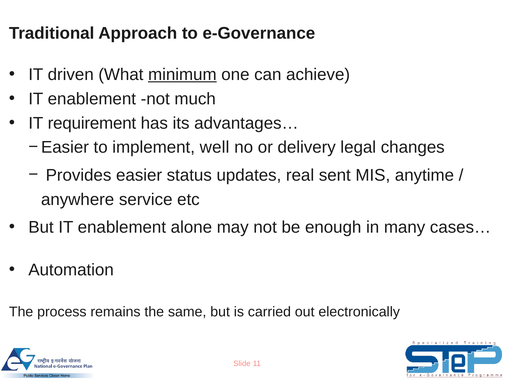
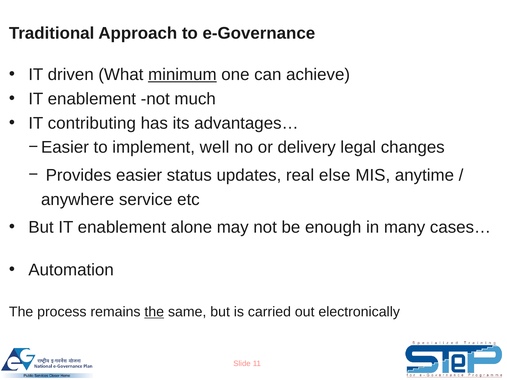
requirement: requirement -> contributing
sent: sent -> else
the at (154, 312) underline: none -> present
